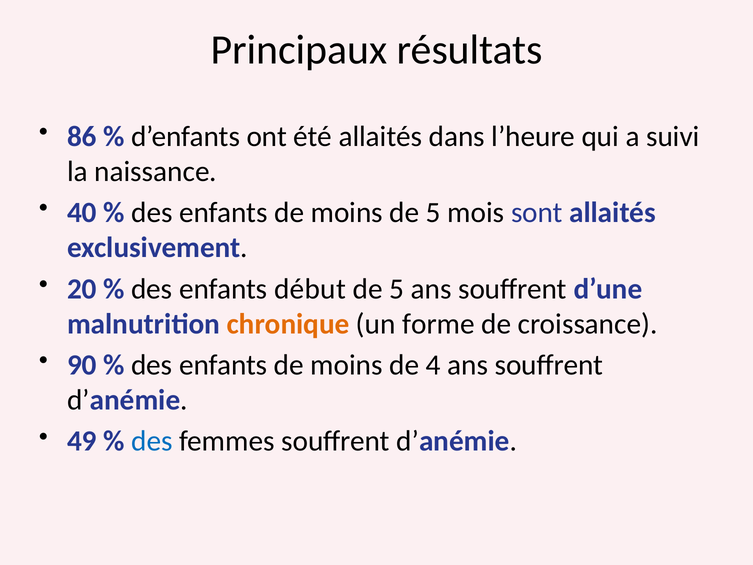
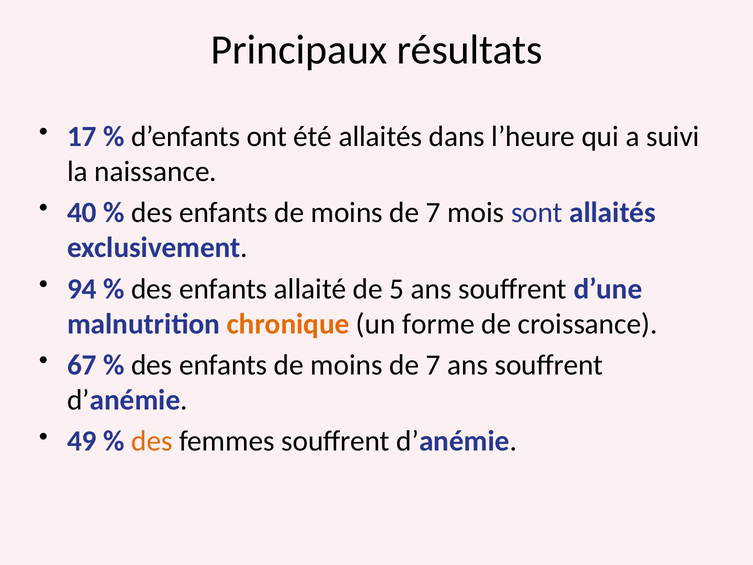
86: 86 -> 17
5 at (433, 213): 5 -> 7
20: 20 -> 94
début: début -> allaité
90: 90 -> 67
4 at (433, 365): 4 -> 7
des at (152, 441) colour: blue -> orange
